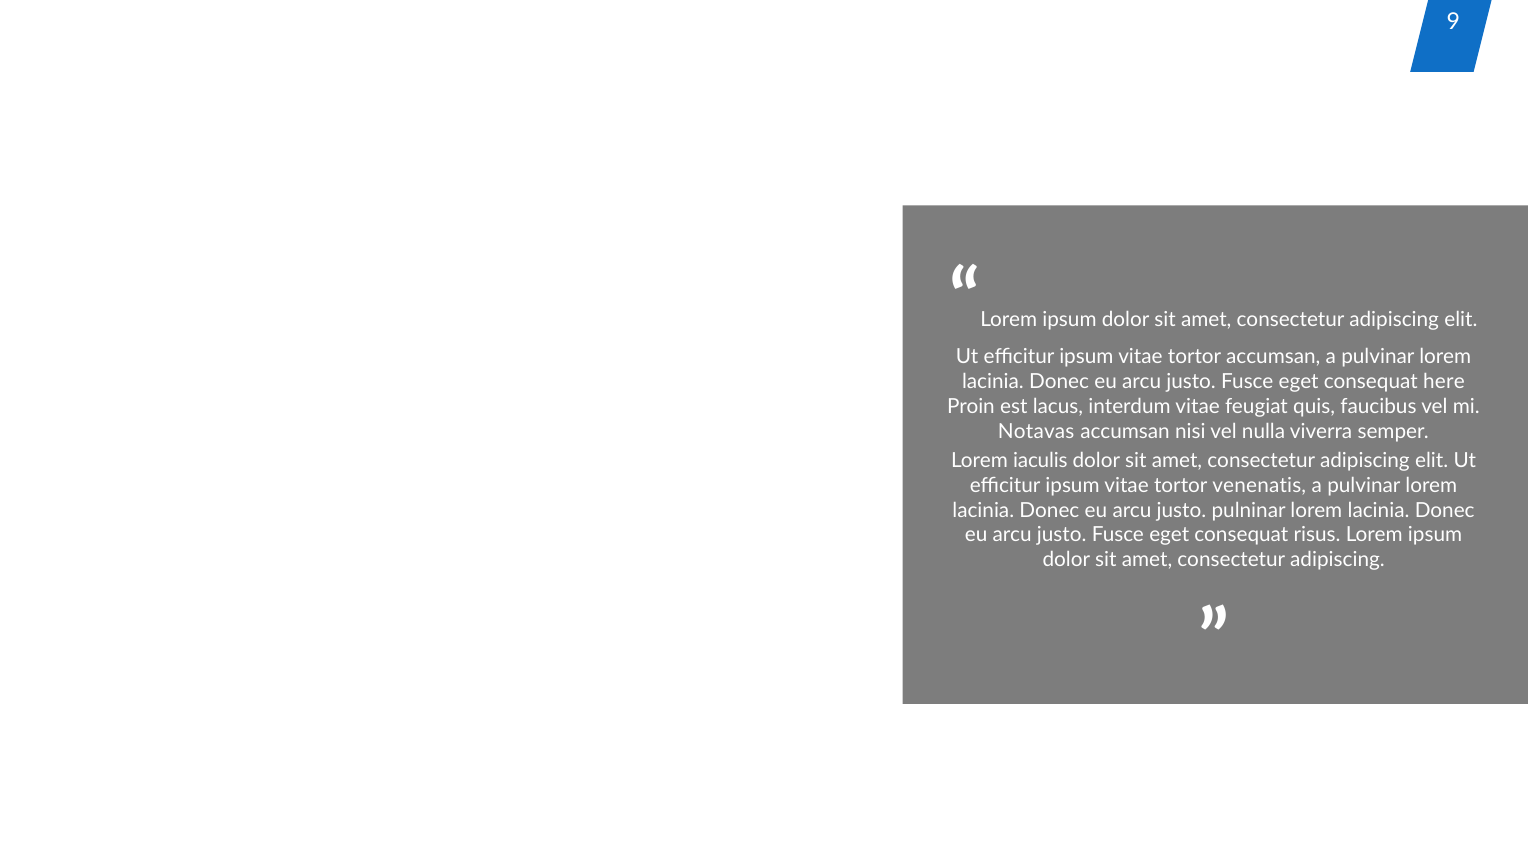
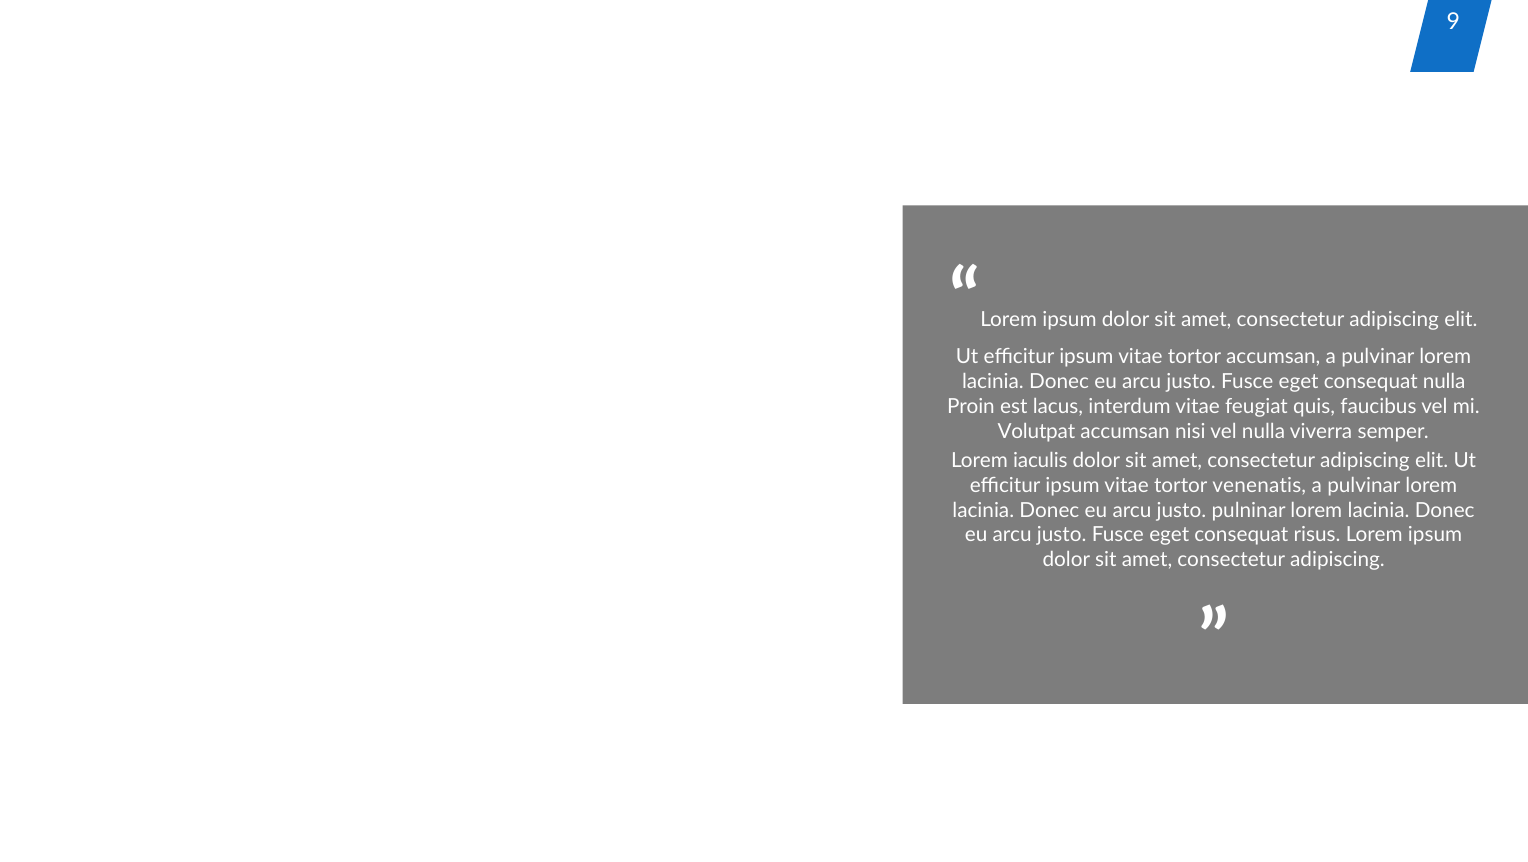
consequat here: here -> nulla
Notavas: Notavas -> Volutpat
